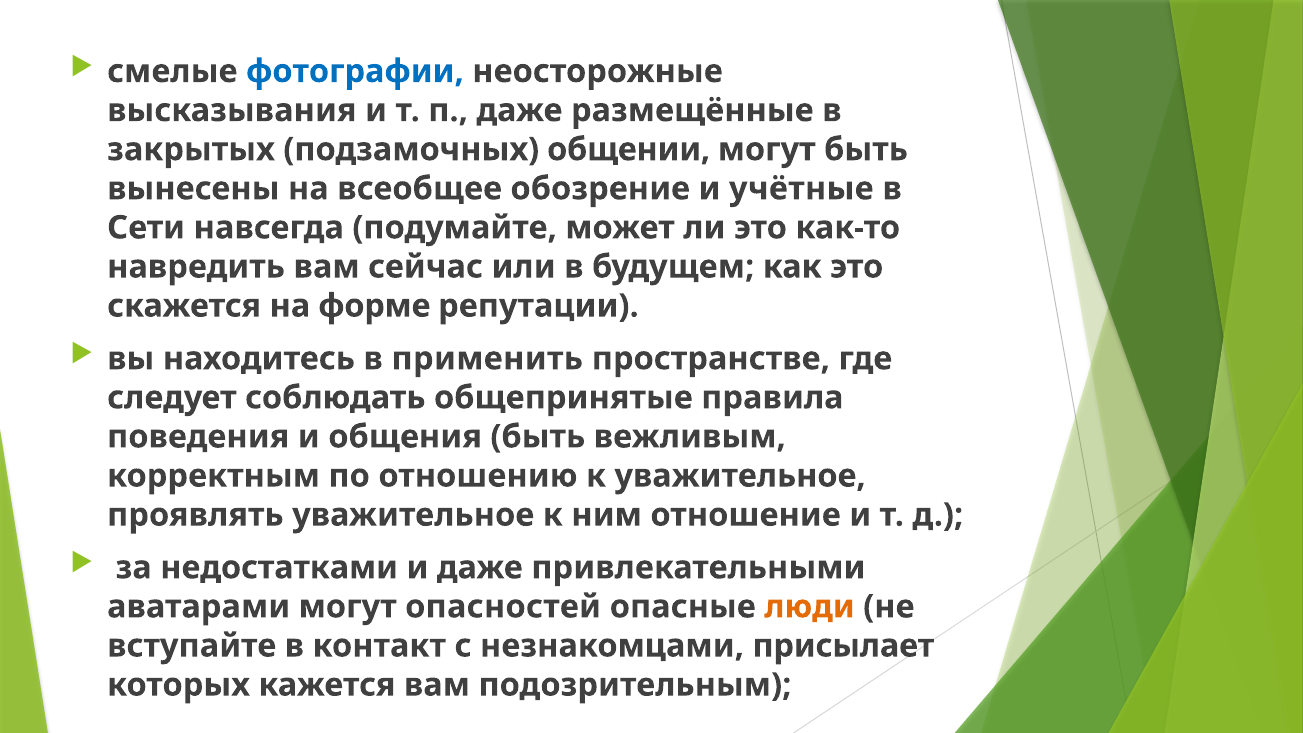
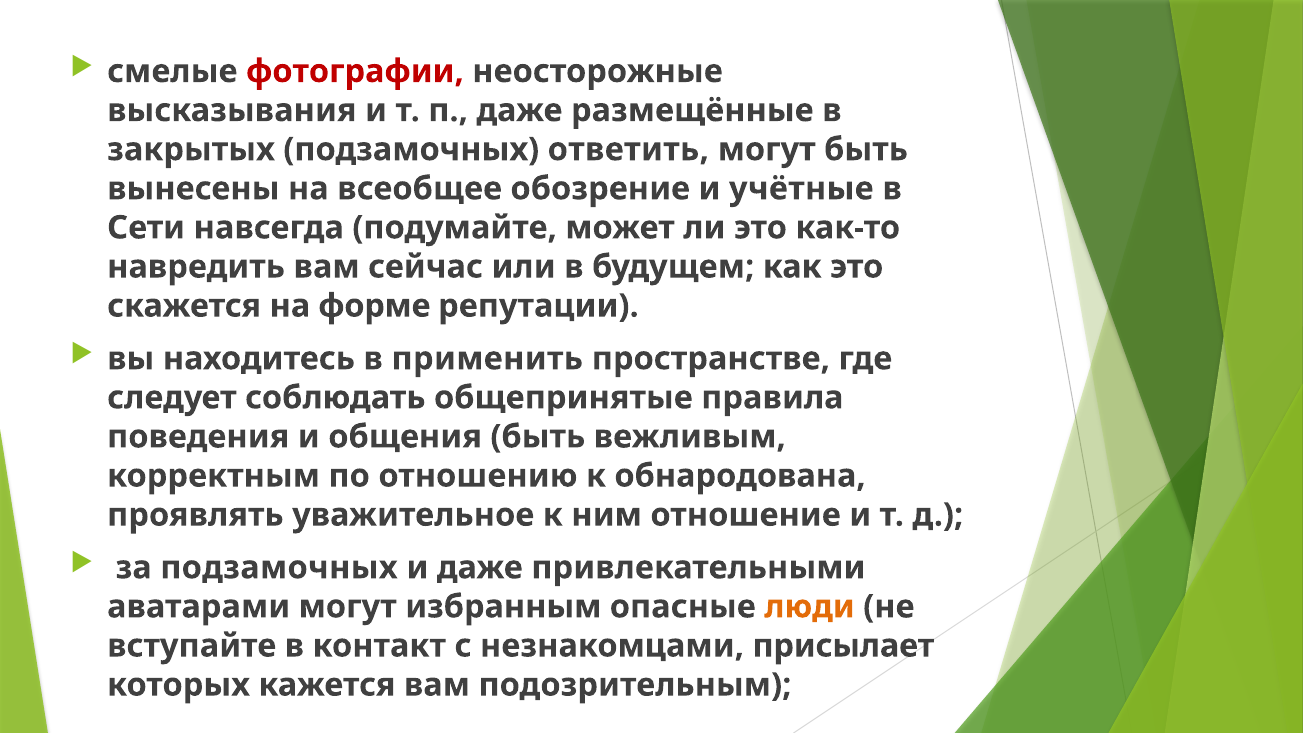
фотографии colour: blue -> red
общении: общении -> ответить
к уважительное: уважительное -> обнародована
за недостатками: недостатками -> подзамочных
опасностей: опасностей -> избранным
